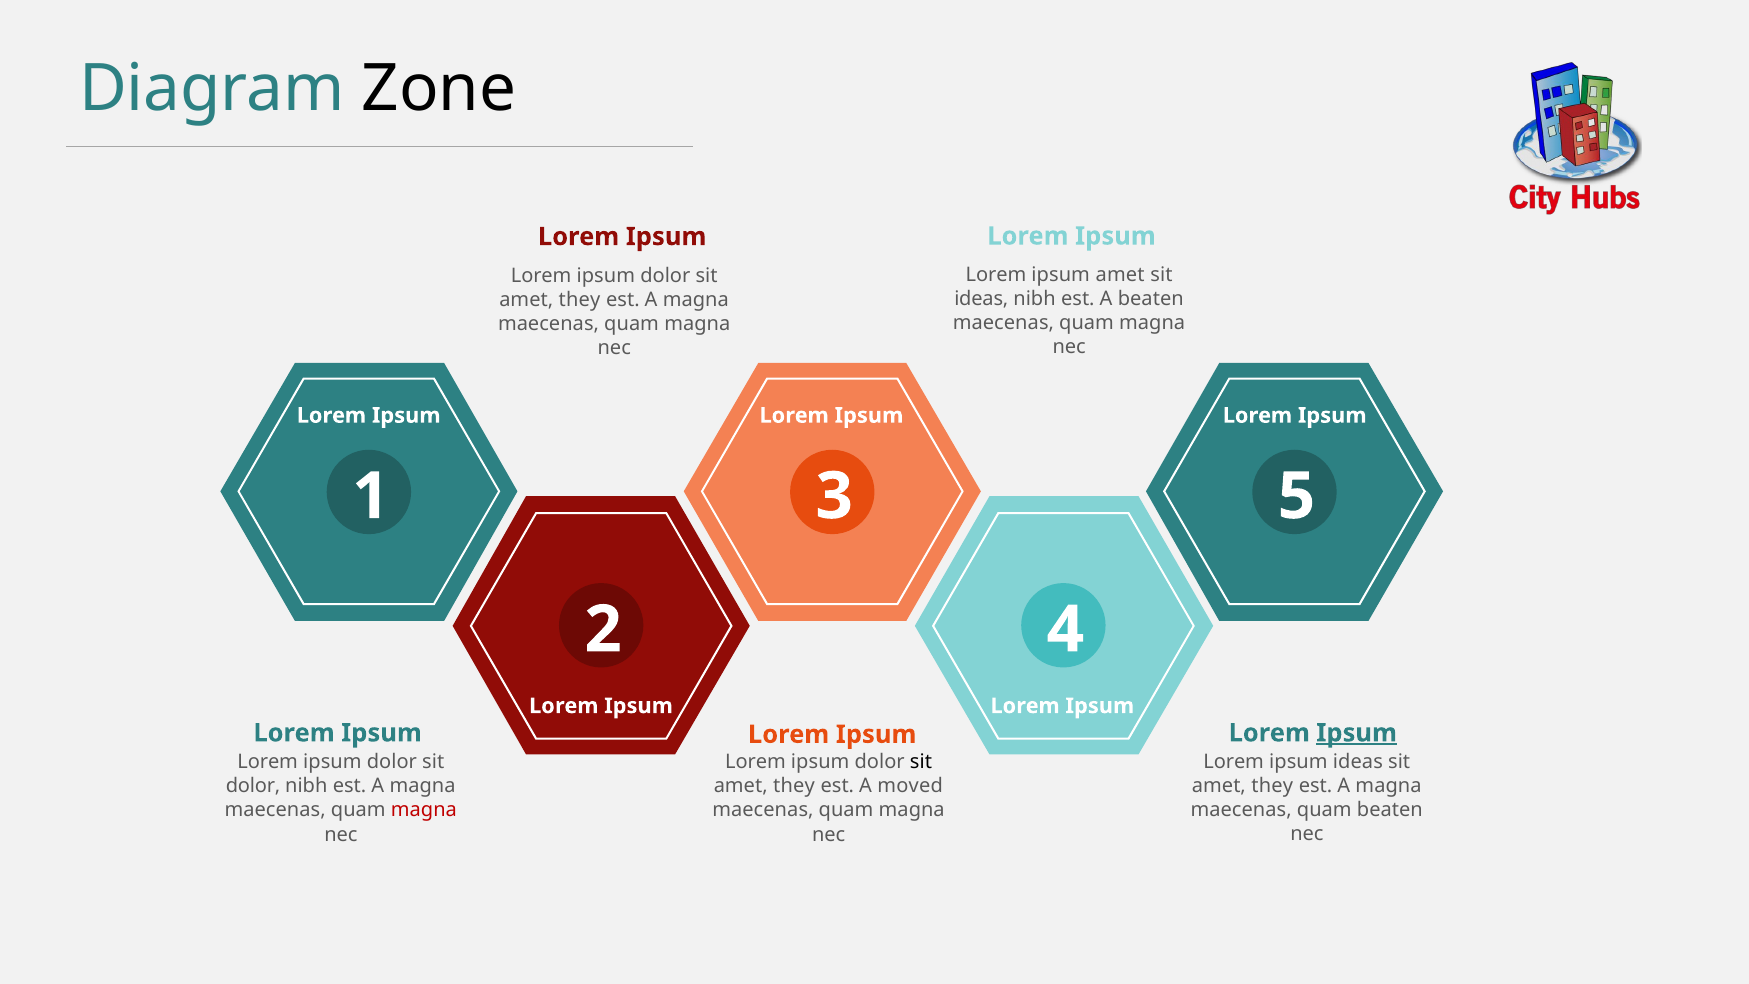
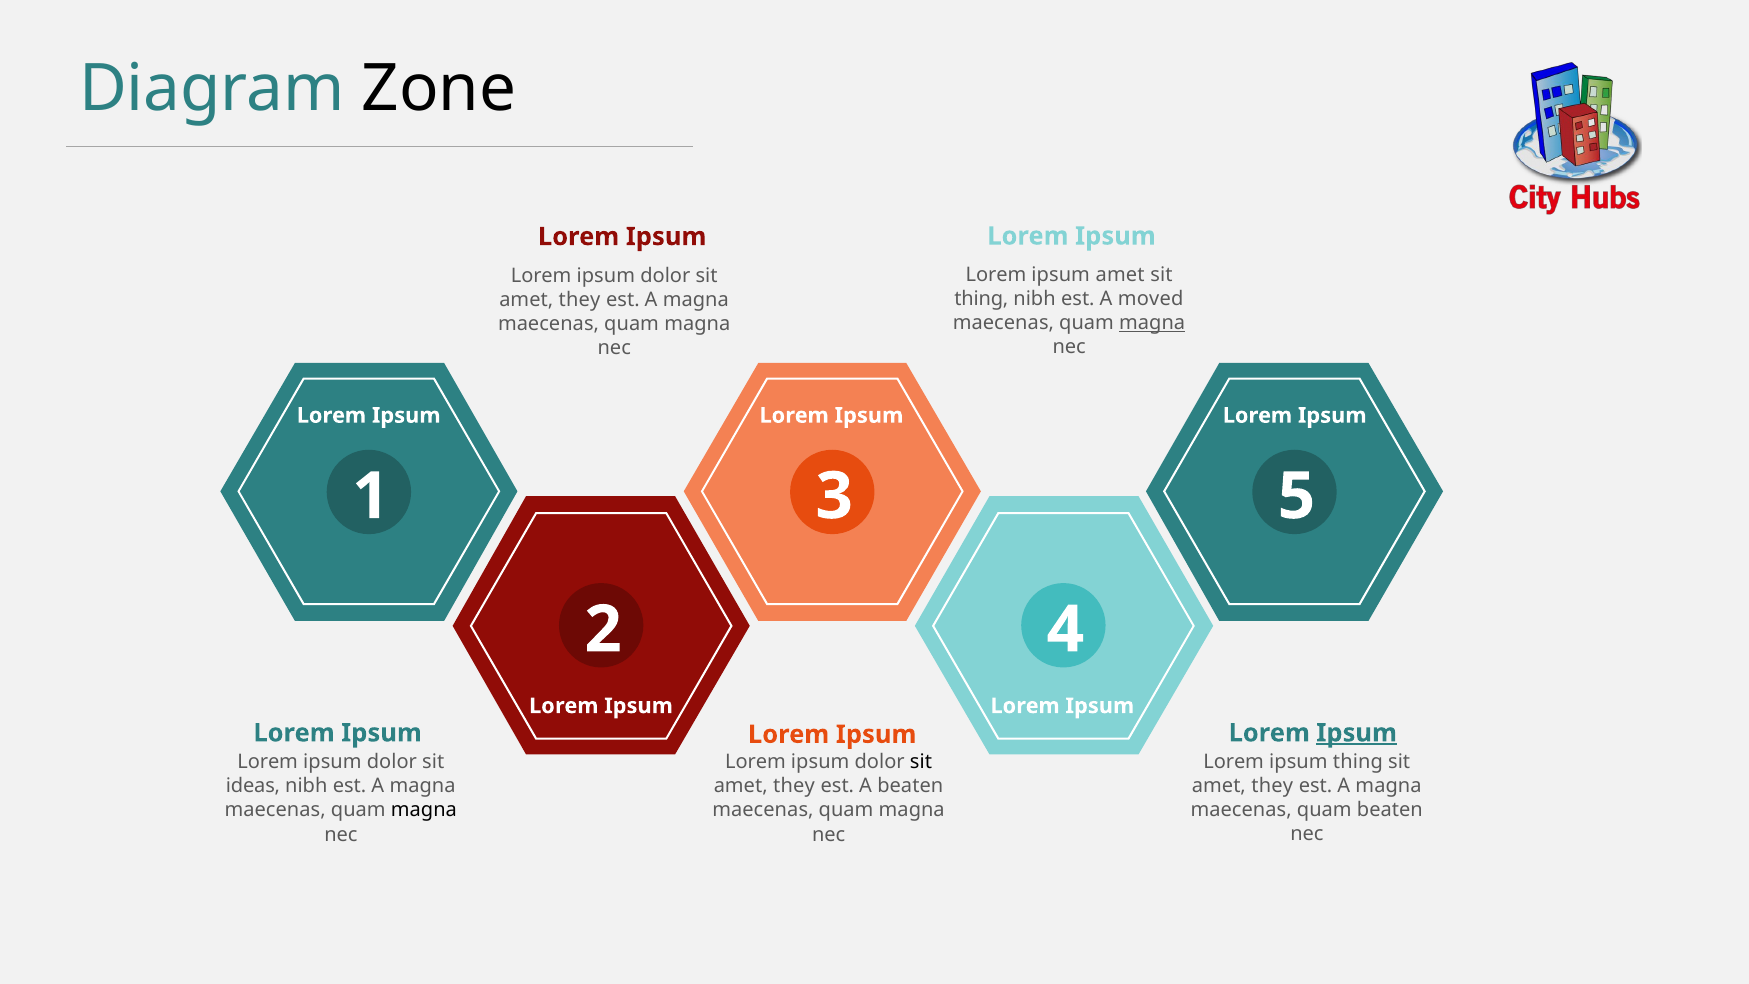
ideas at (981, 299): ideas -> thing
A beaten: beaten -> moved
magna at (1152, 323) underline: none -> present
ipsum ideas: ideas -> thing
dolor at (253, 786): dolor -> ideas
A moved: moved -> beaten
magna at (424, 810) colour: red -> black
